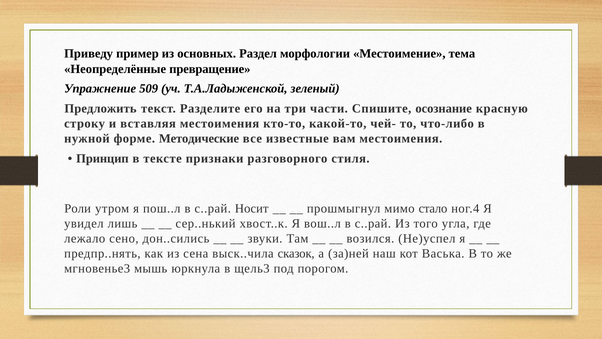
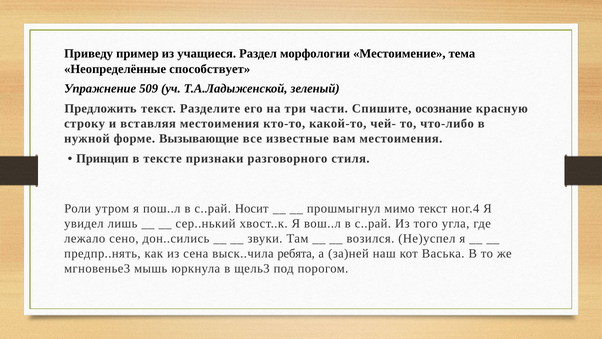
основных: основных -> учащиеся
превращение: превращение -> способствует
Методические: Методические -> Вызывающие
мимо стало: стало -> текст
сказок: сказок -> ребята
